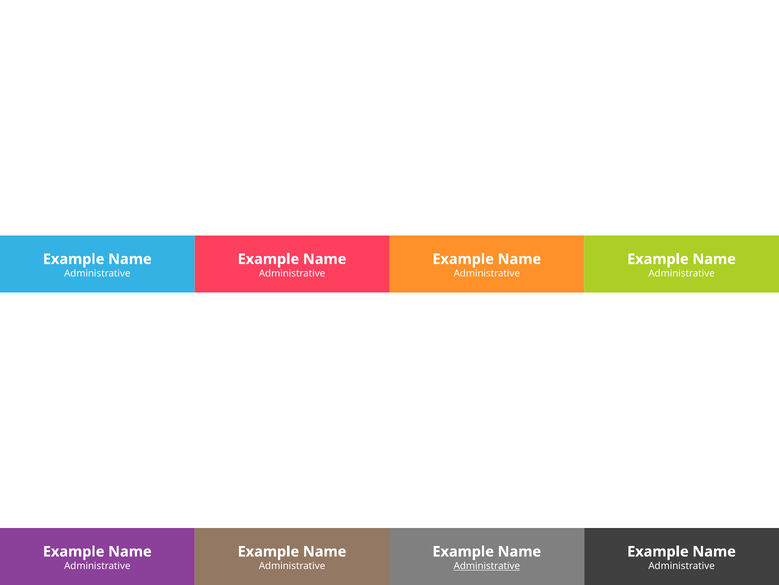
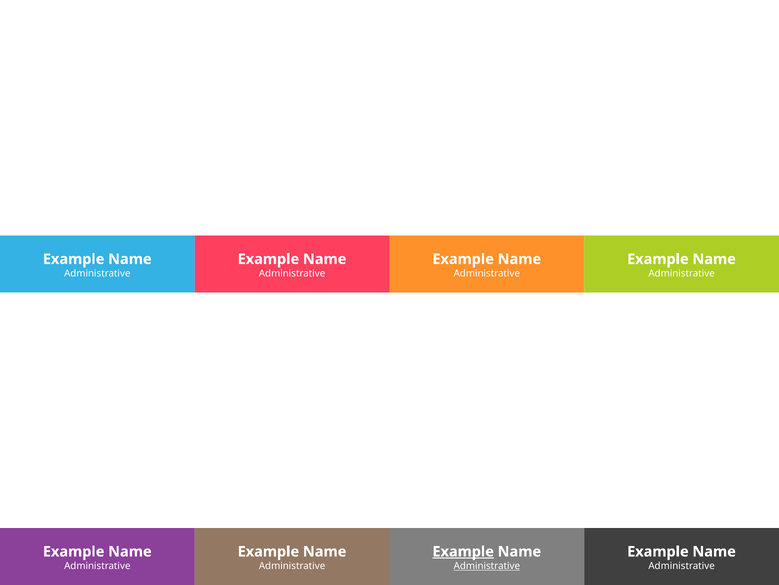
Example at (463, 551) underline: none -> present
